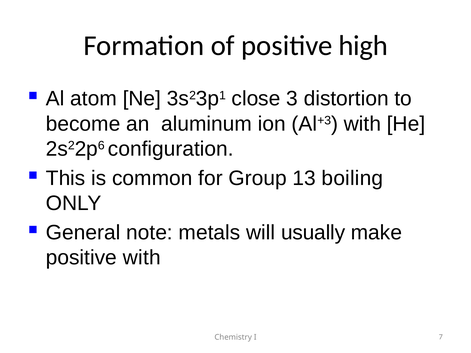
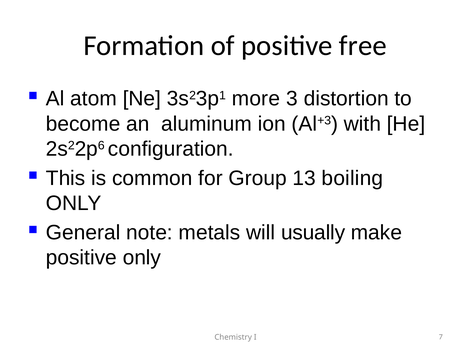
high: high -> free
close: close -> more
positive with: with -> only
